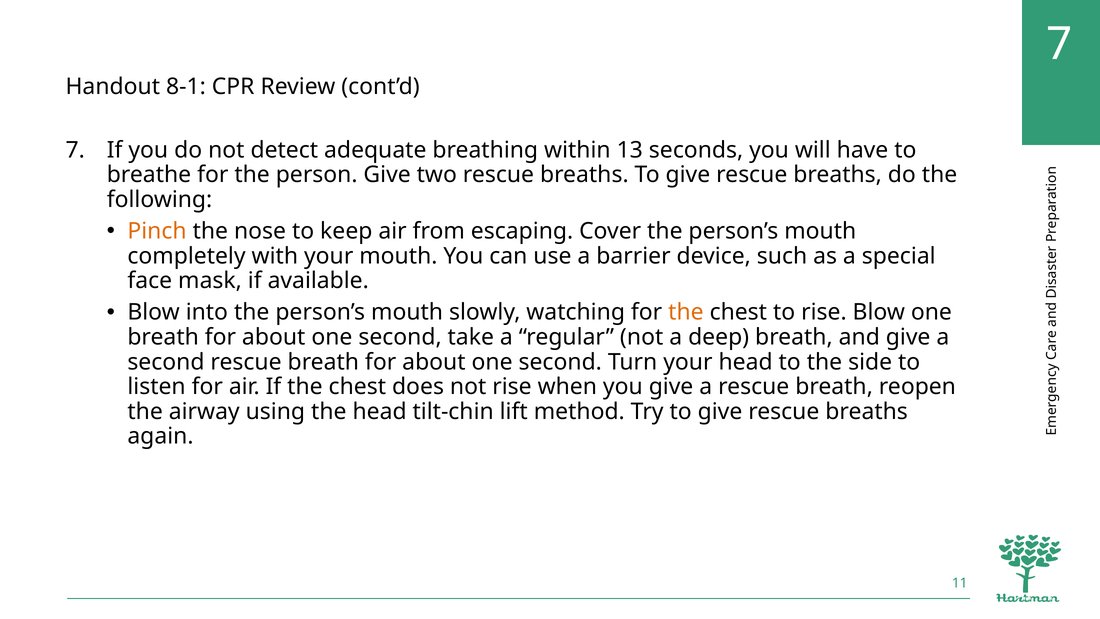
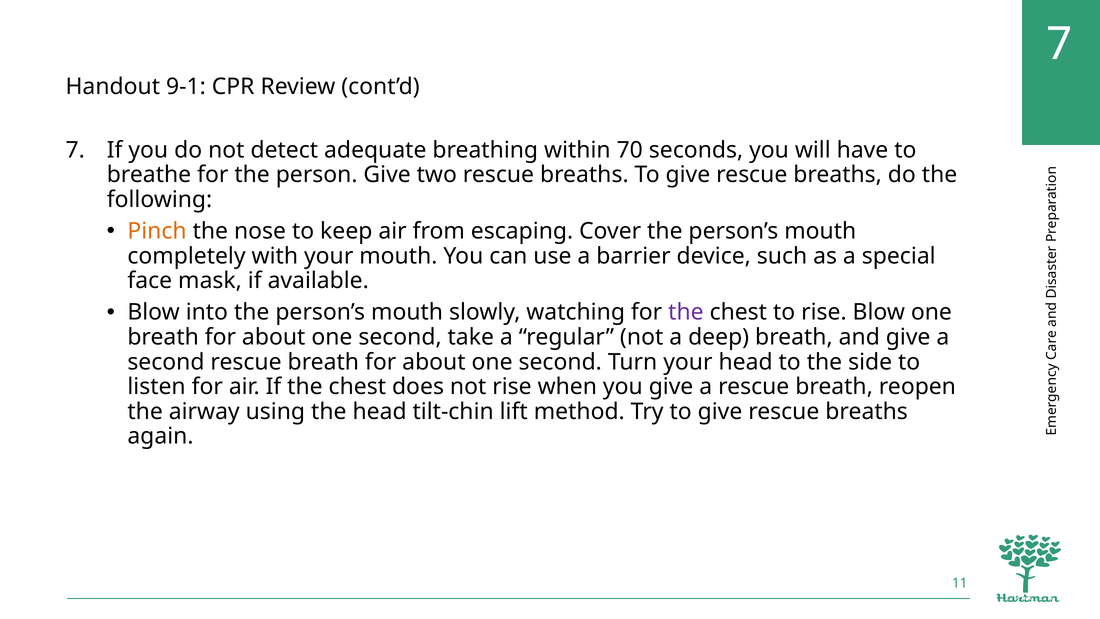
8-1: 8-1 -> 9-1
13: 13 -> 70
the at (686, 312) colour: orange -> purple
